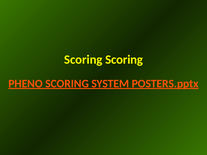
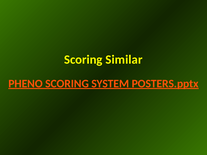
Scoring Scoring: Scoring -> Similar
